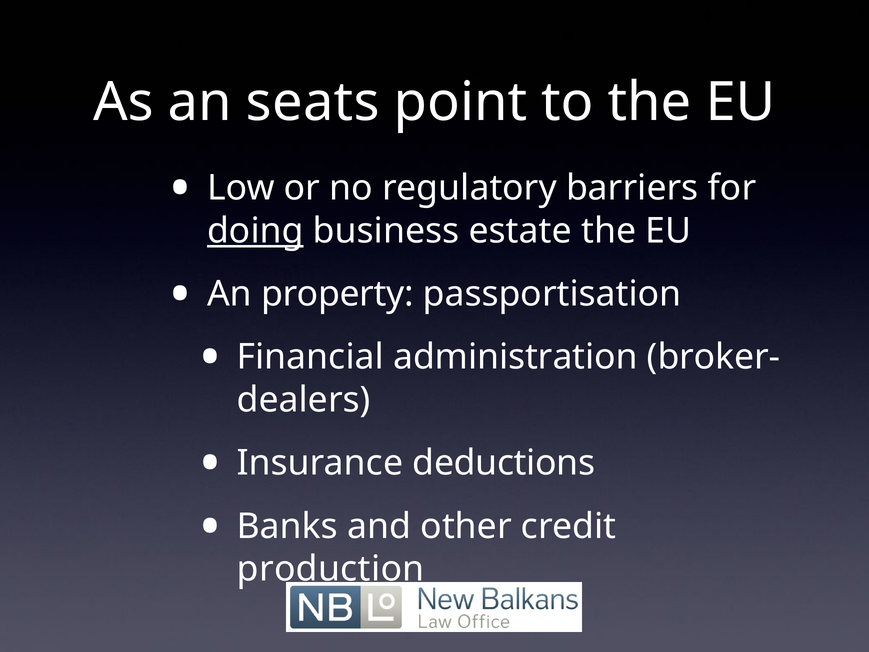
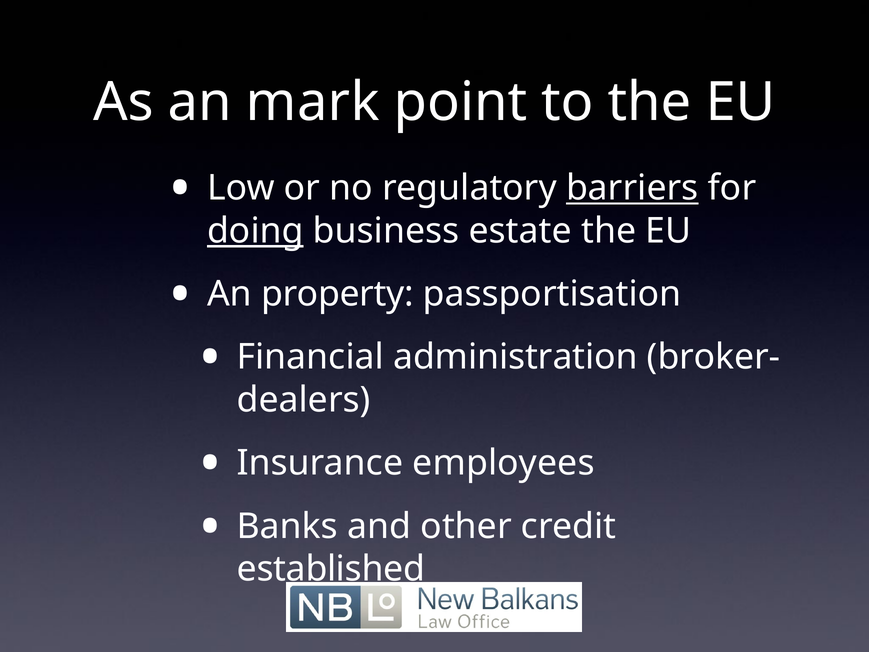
seats: seats -> mark
barriers underline: none -> present
deductions: deductions -> employees
production: production -> established
